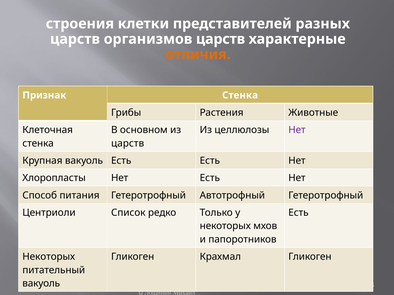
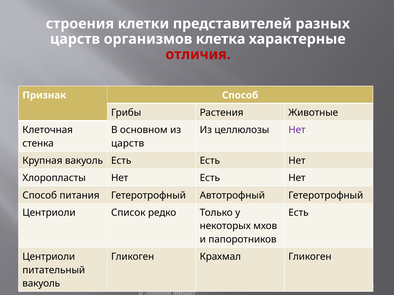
организмов царств: царств -> клетка
отличия colour: orange -> red
Признак Стенка: Стенка -> Способ
Некоторых at (49, 257): Некоторых -> Центриоли
